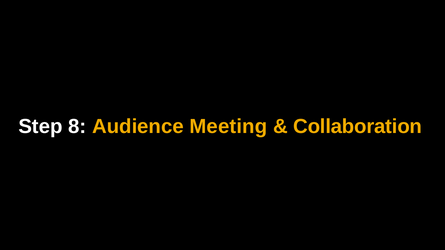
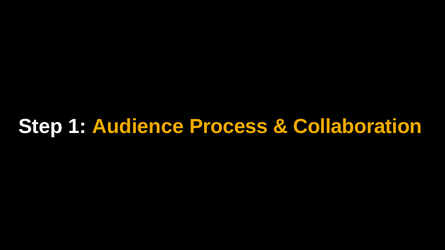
8: 8 -> 1
Meeting: Meeting -> Process
